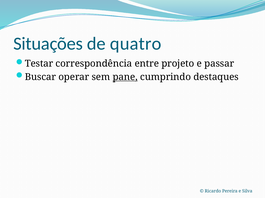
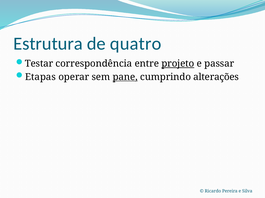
Situações: Situações -> Estrutura
projeto underline: none -> present
Buscar: Buscar -> Etapas
destaques: destaques -> alterações
